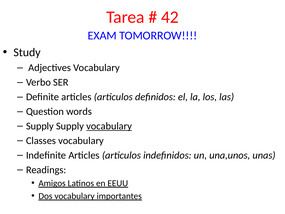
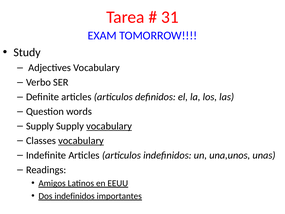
42: 42 -> 31
vocabulary at (81, 141) underline: none -> present
Dos vocabulary: vocabulary -> indefinidos
